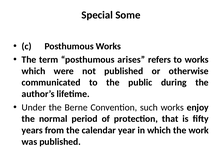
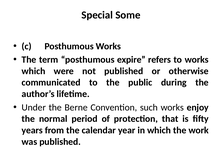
arises: arises -> expire
